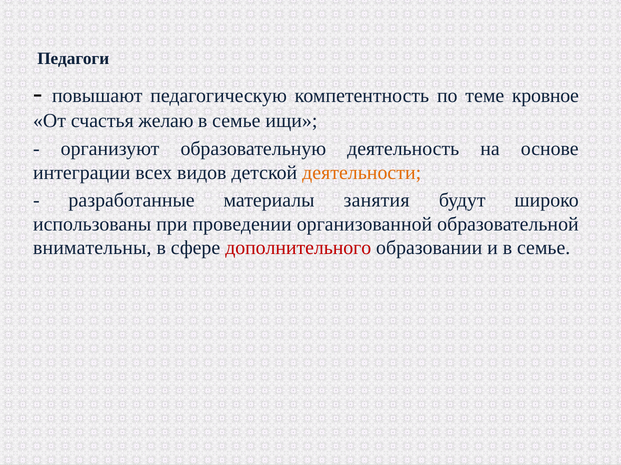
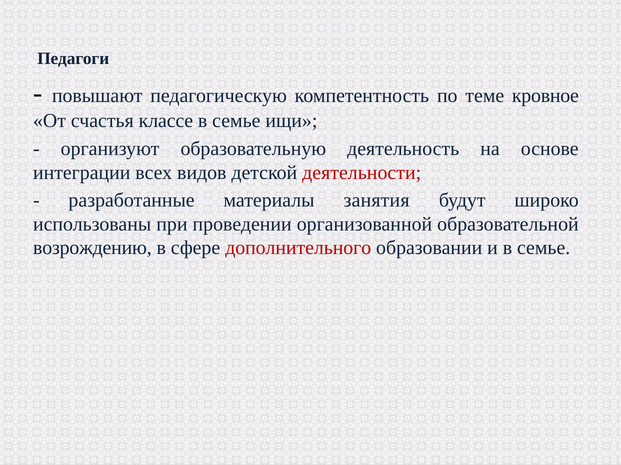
желаю: желаю -> классе
деятельности colour: orange -> red
внимательны: внимательны -> возрождению
